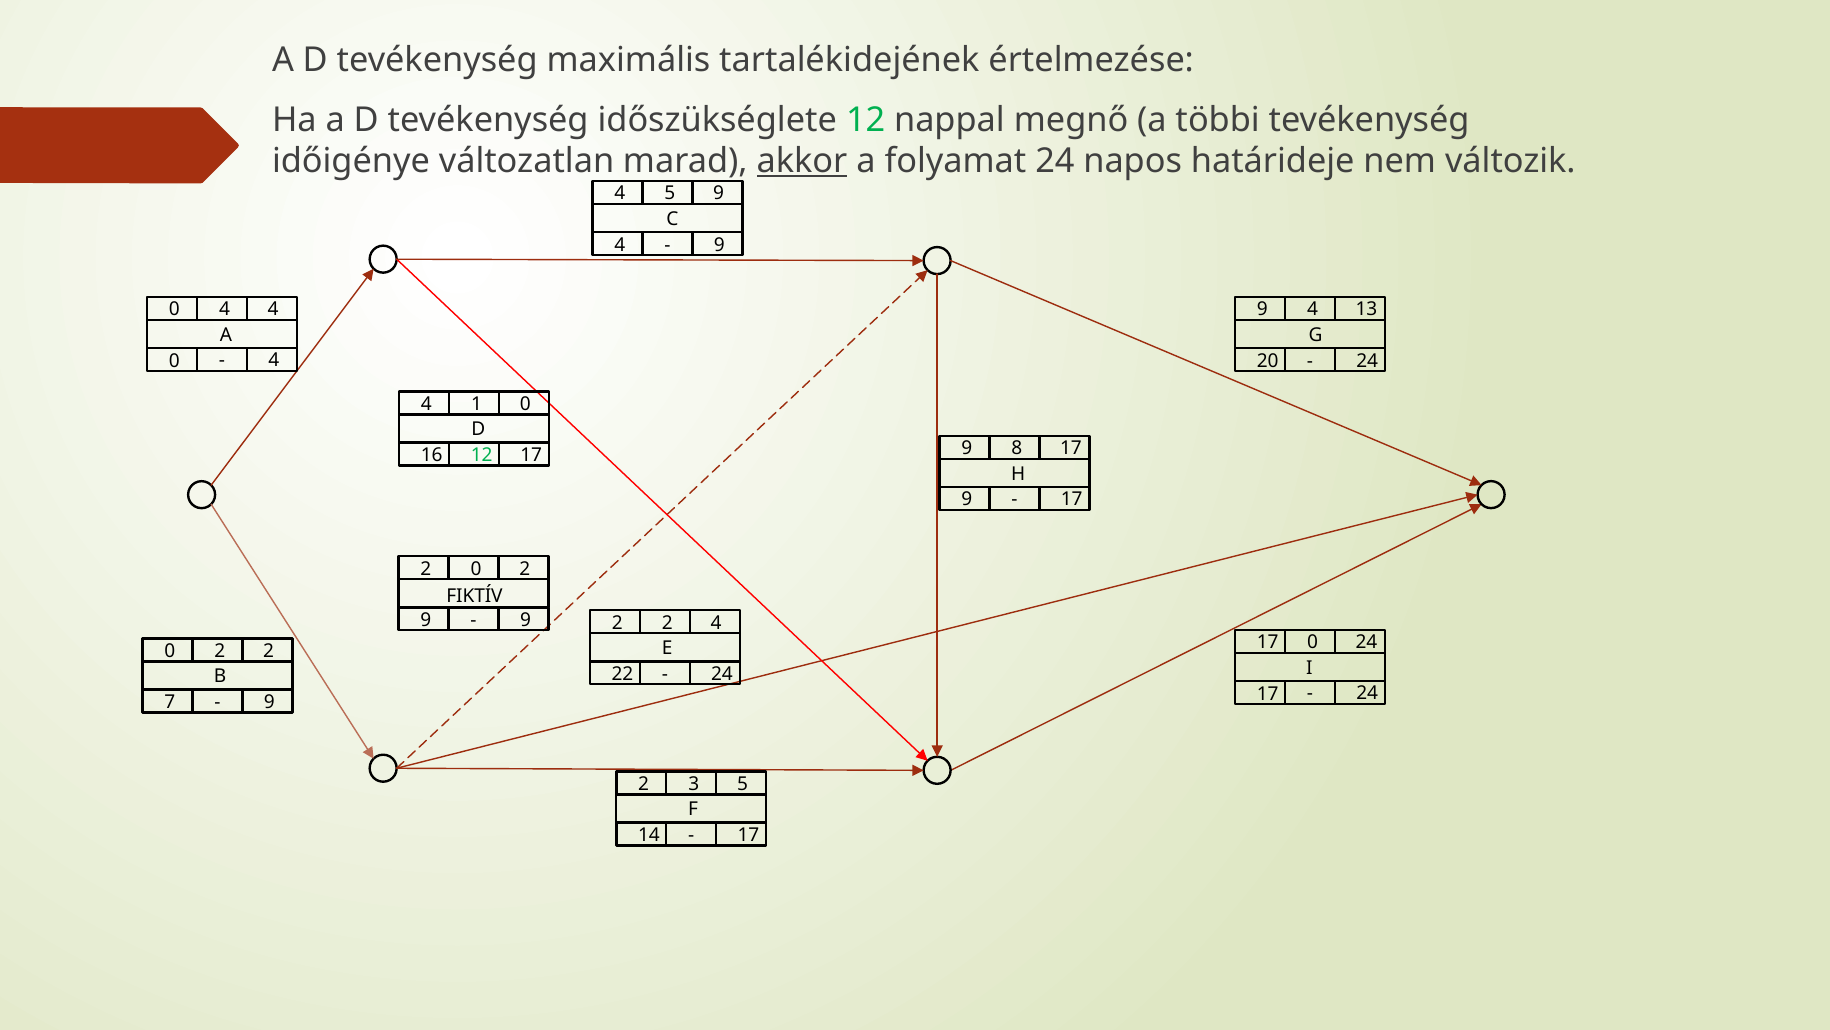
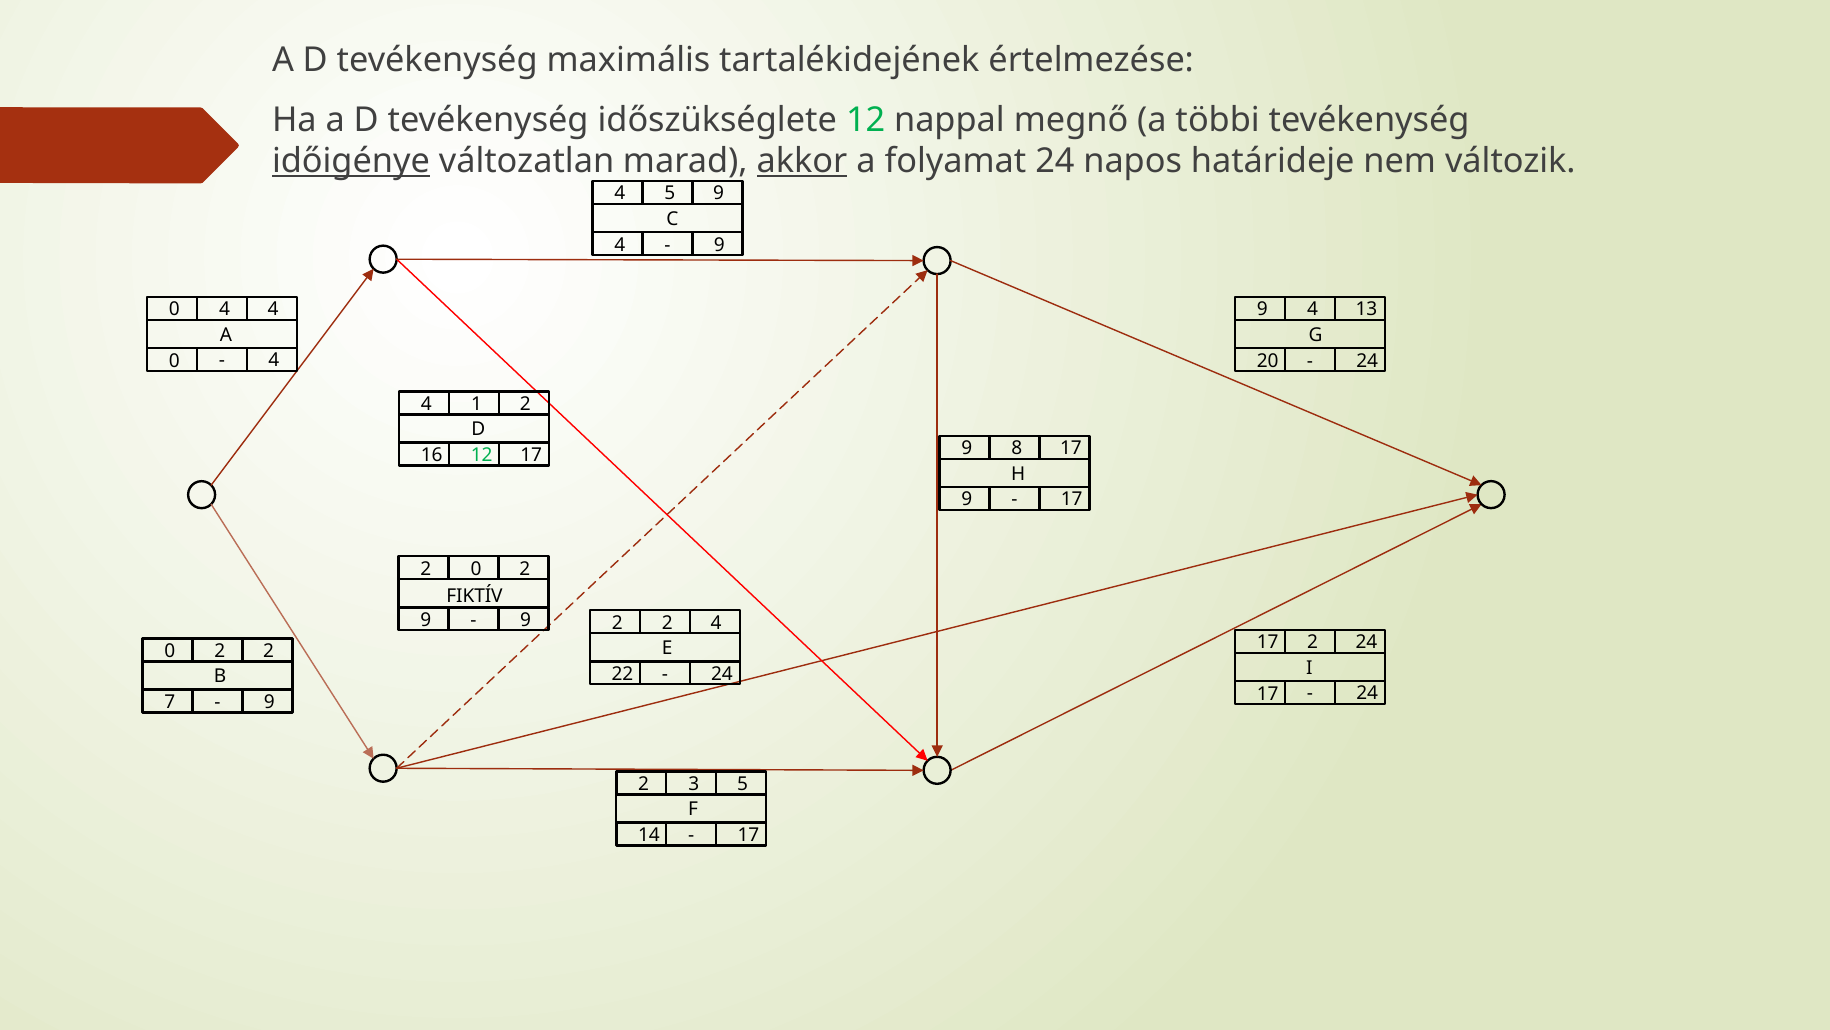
időigénye underline: none -> present
1 0: 0 -> 2
17 0: 0 -> 2
